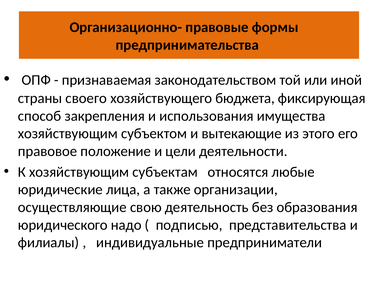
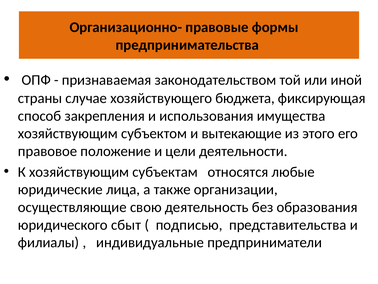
своего: своего -> случае
надо: надо -> сбыт
